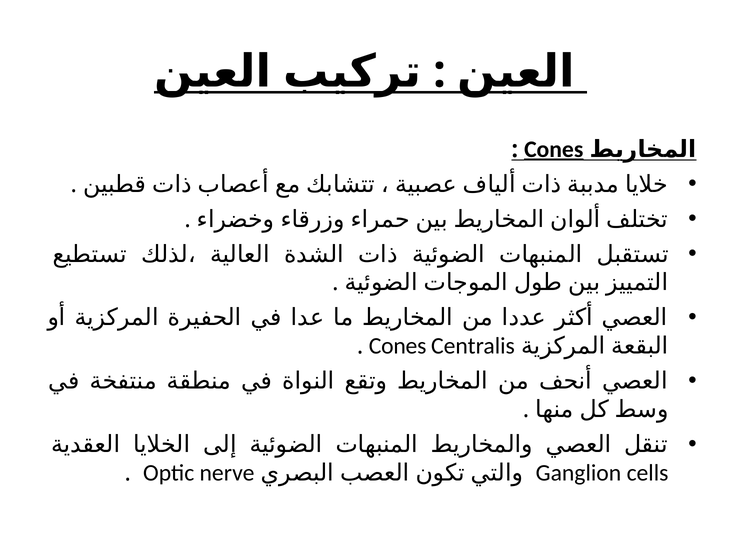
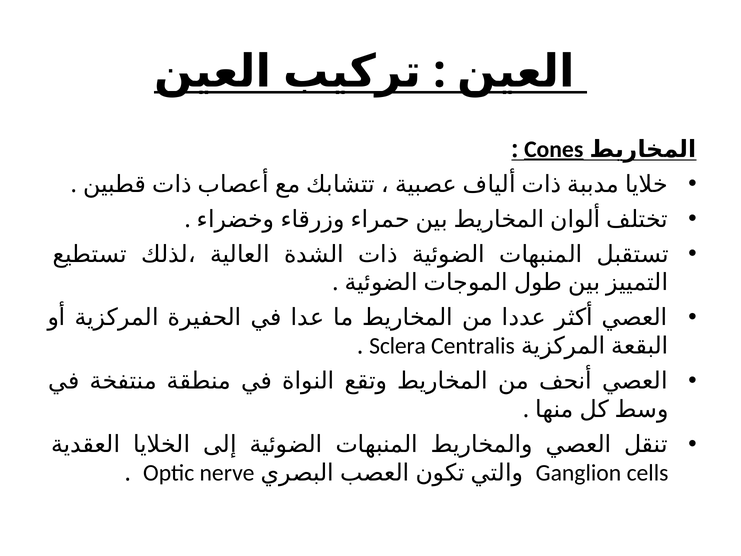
Cones at (398, 346): Cones -> Sclera
